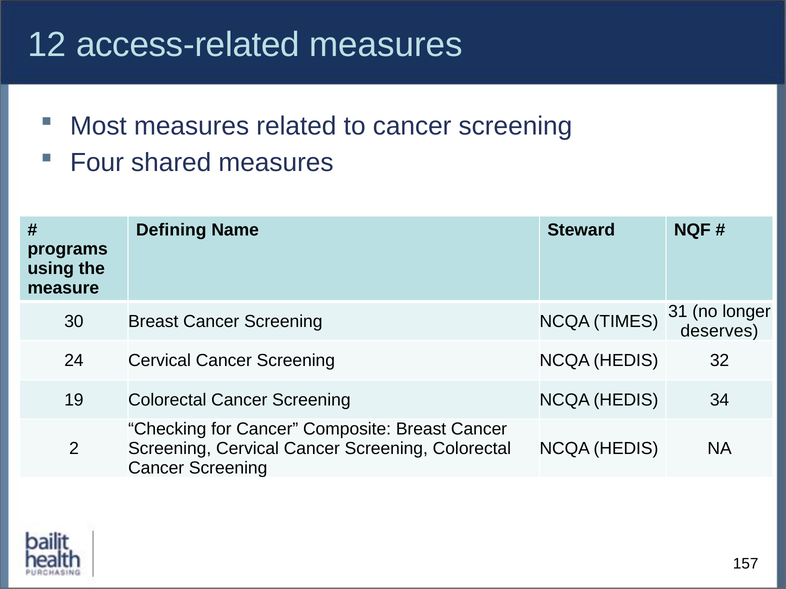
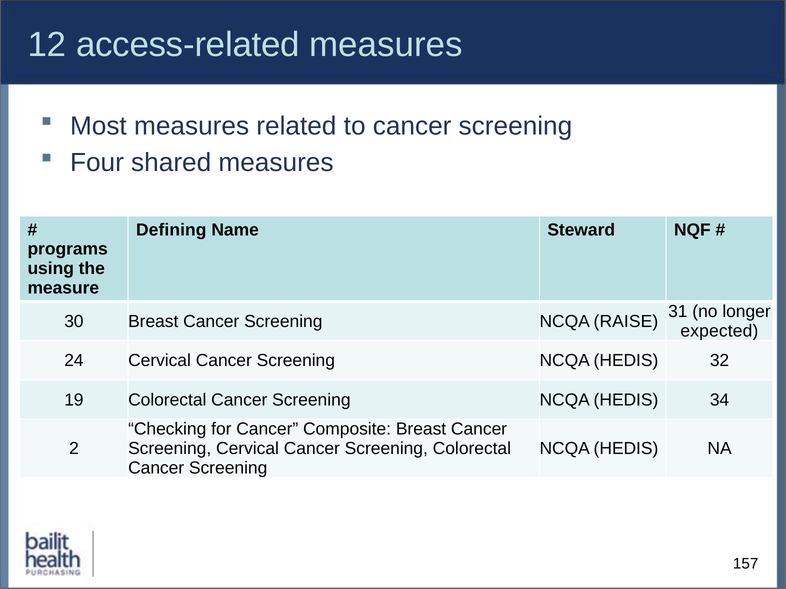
TIMES: TIMES -> RAISE
deserves: deserves -> expected
